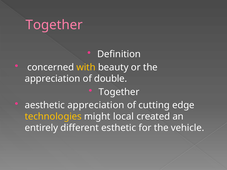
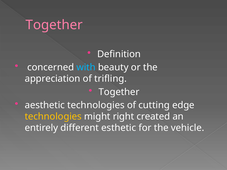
with colour: yellow -> light blue
double: double -> trifling
aesthetic appreciation: appreciation -> technologies
local: local -> right
